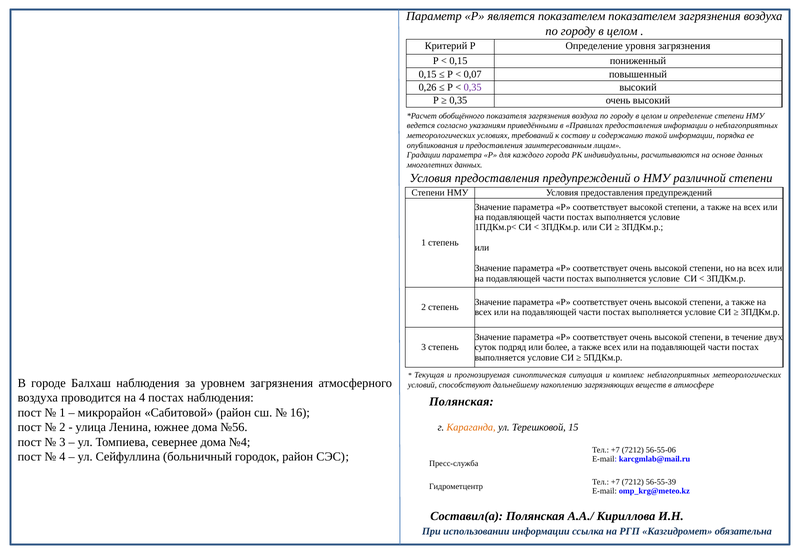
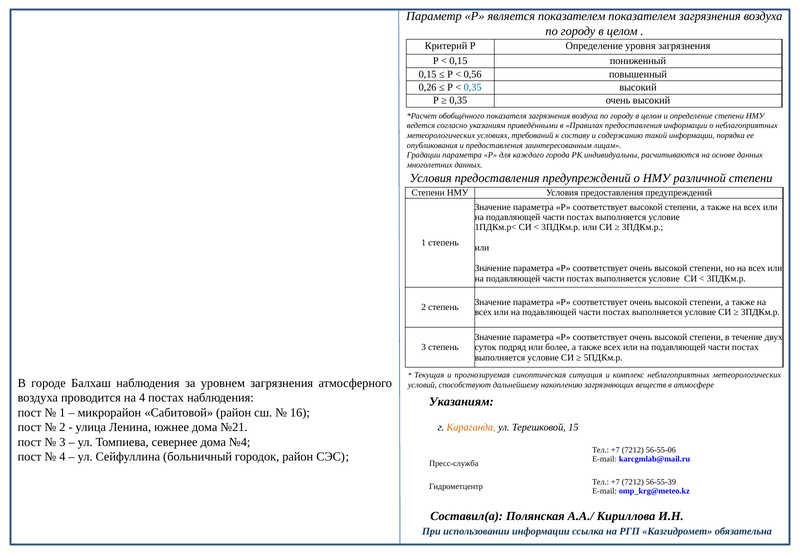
0,07: 0,07 -> 0,56
0,35 at (473, 87) colour: purple -> blue
Полянская at (461, 401): Полянская -> Указаниям
№56: №56 -> №21
